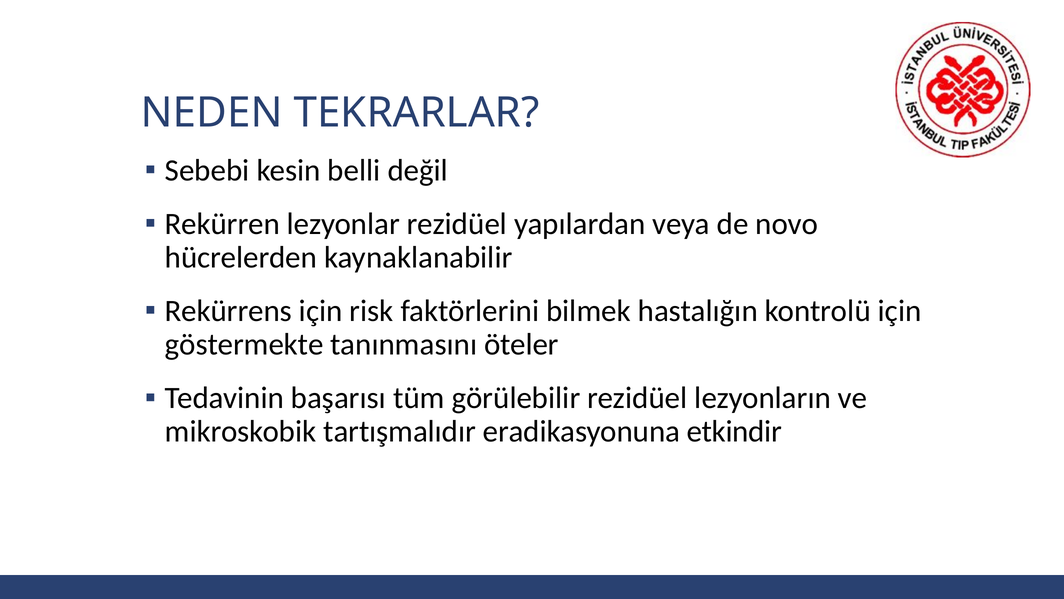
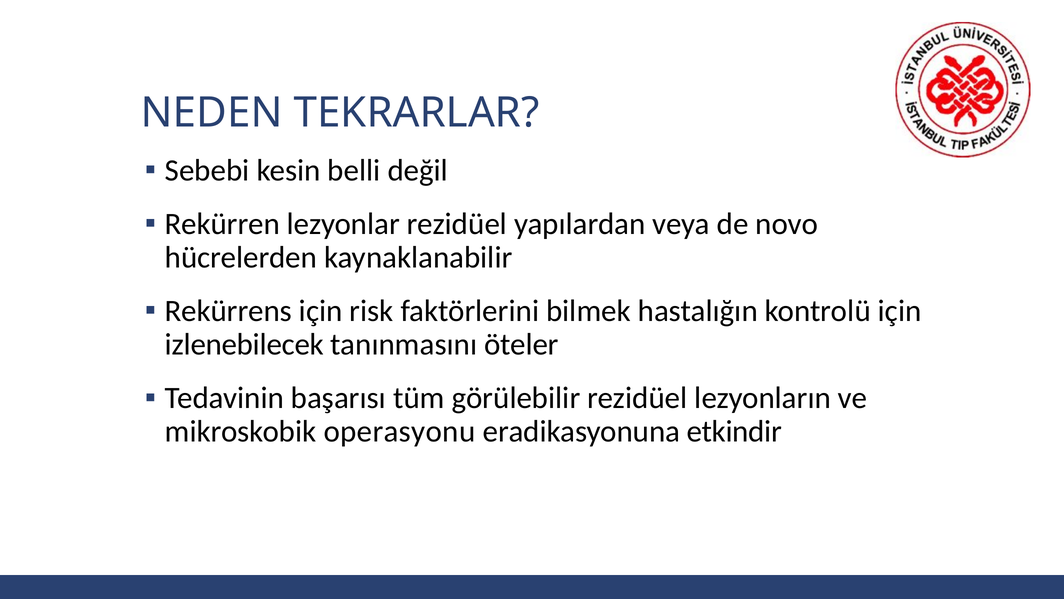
göstermekte: göstermekte -> izlenebilecek
tartışmalıdır: tartışmalıdır -> operasyonu
